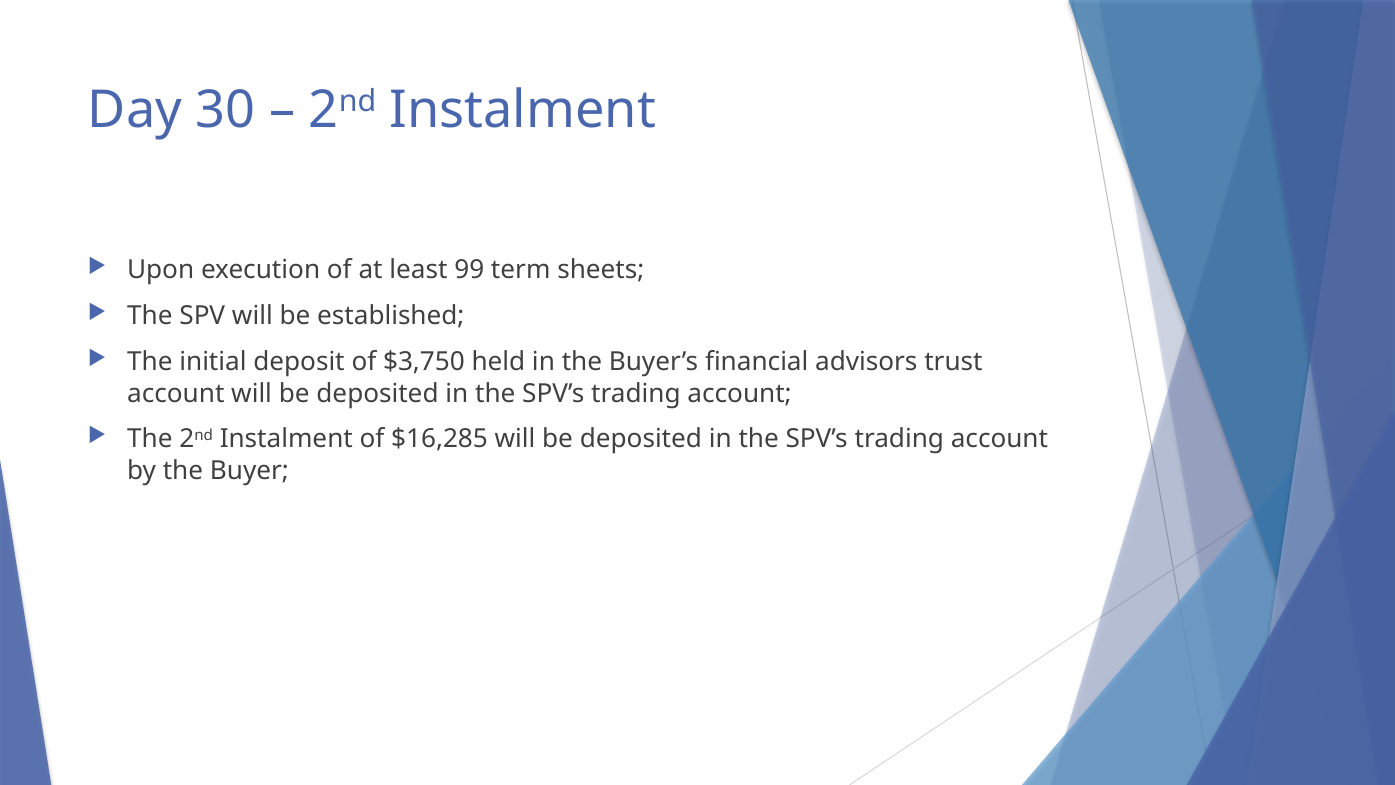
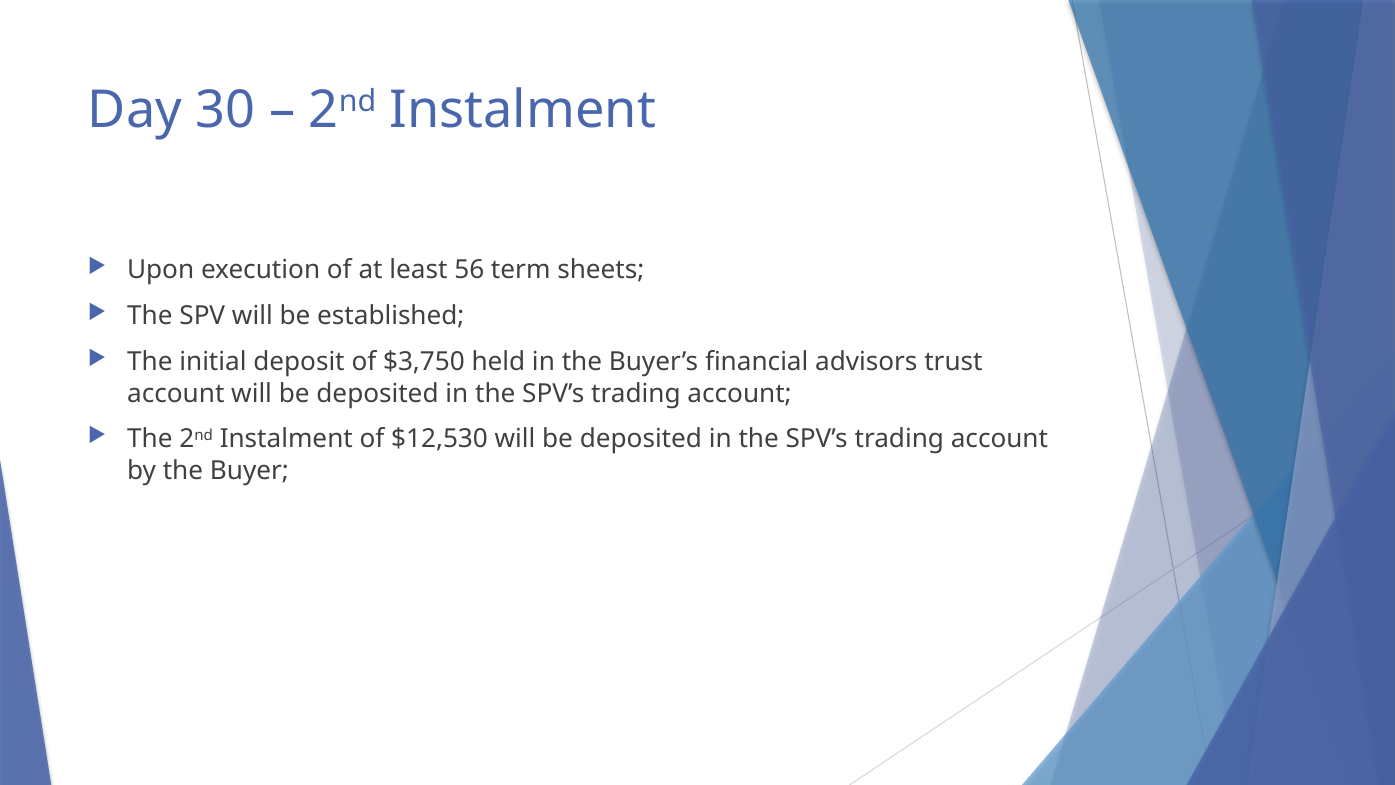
99: 99 -> 56
$16,285: $16,285 -> $12,530
